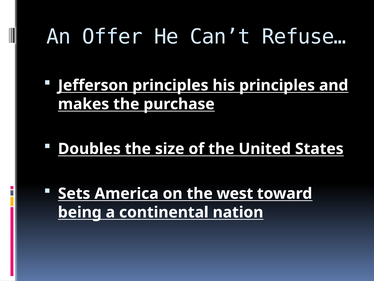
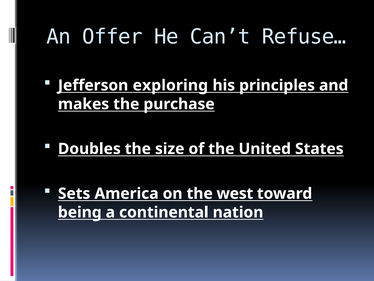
Jefferson principles: principles -> exploring
